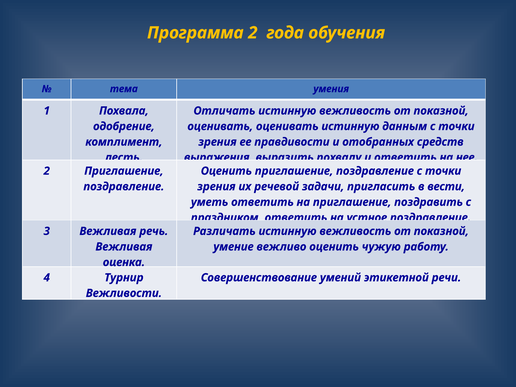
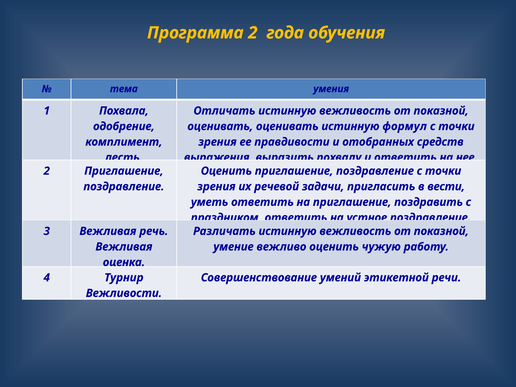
данным: данным -> формул
